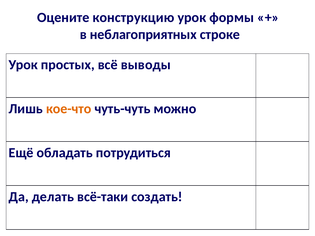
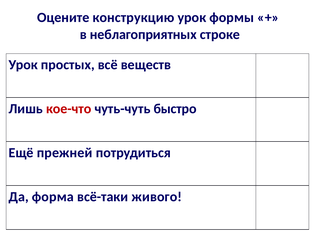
выводы: выводы -> веществ
кое-что colour: orange -> red
можно: можно -> быстро
обладать: обладать -> прежней
делать: делать -> форма
создать: создать -> живого
